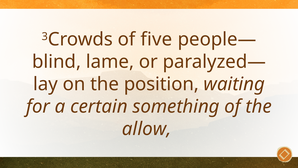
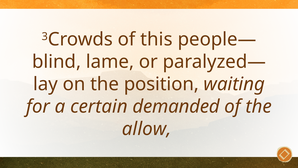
five: five -> this
something: something -> demanded
